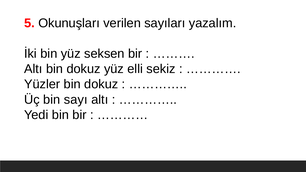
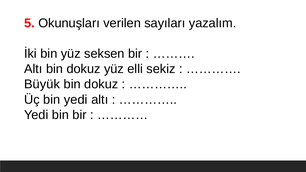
Yüzler: Yüzler -> Büyük
bin sayı: sayı -> yedi
